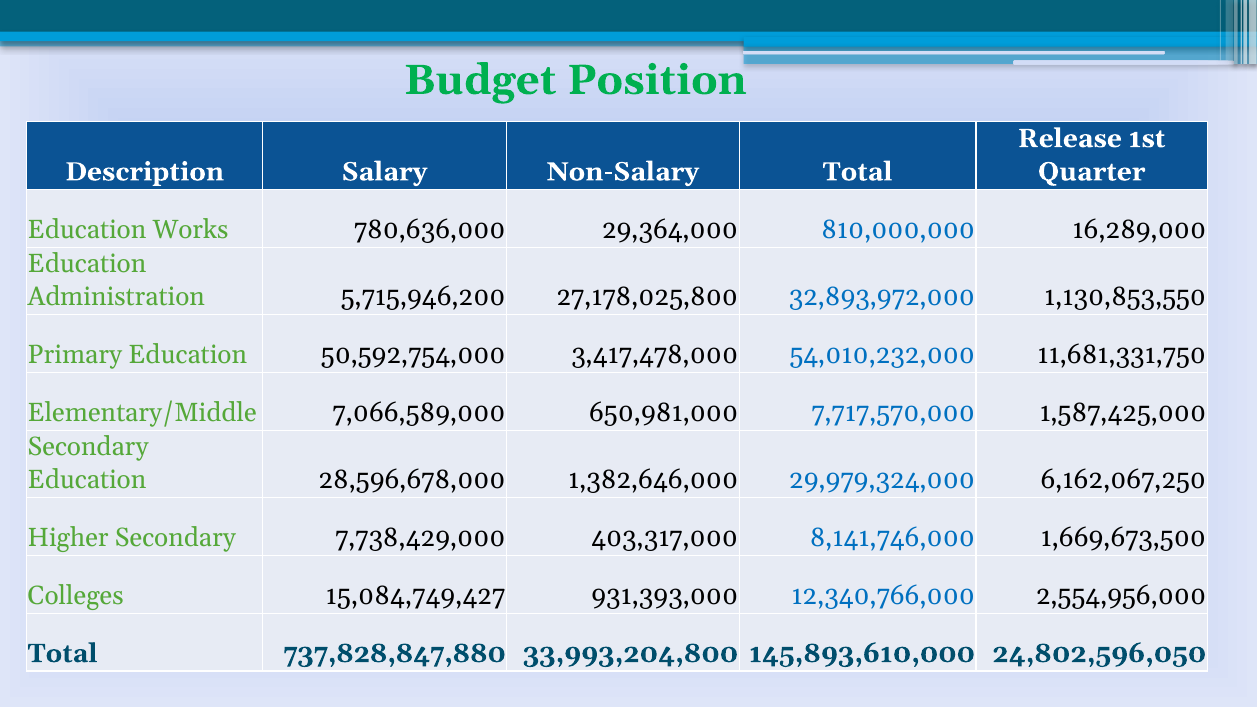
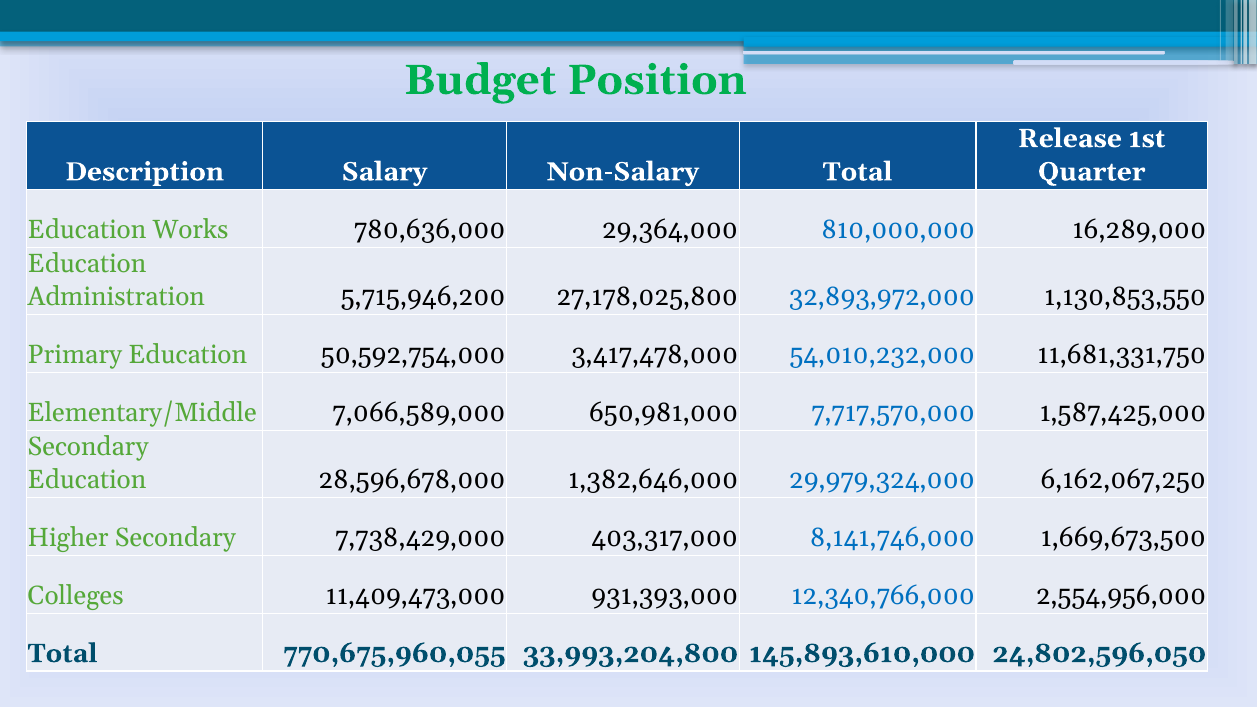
15,084,749,427: 15,084,749,427 -> 11,409,473,000
737,828,847,880: 737,828,847,880 -> 770,675,960,055
